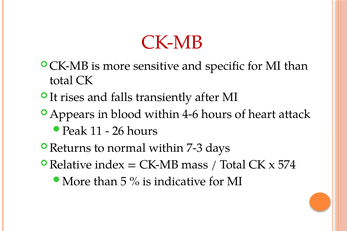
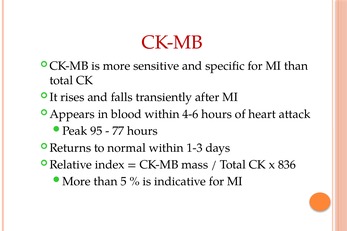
11: 11 -> 95
26: 26 -> 77
7-3: 7-3 -> 1-3
574: 574 -> 836
